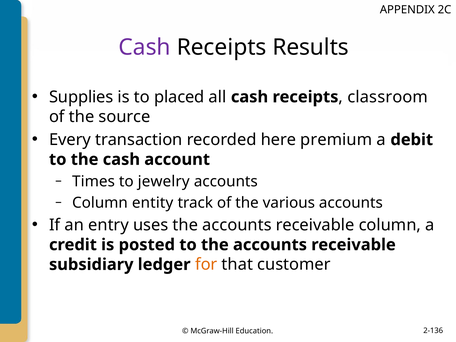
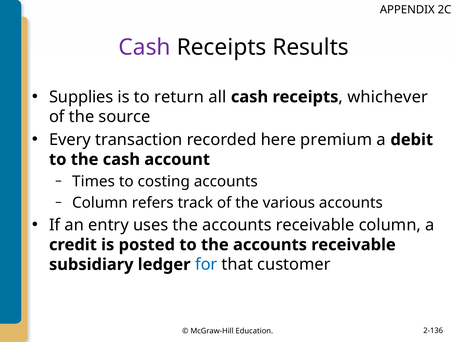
placed: placed -> return
classroom: classroom -> whichever
jewelry: jewelry -> costing
entity: entity -> refers
for colour: orange -> blue
